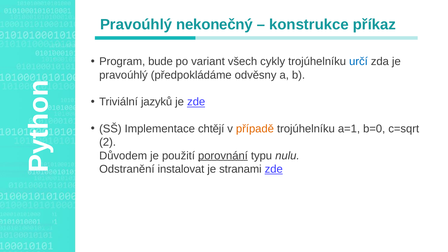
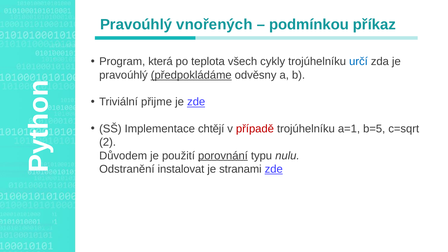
nekonečný: nekonečný -> vnořených
konstrukce: konstrukce -> podmínkou
bude: bude -> která
variant: variant -> teplota
předpokládáme underline: none -> present
jazyků: jazyků -> přijme
případě colour: orange -> red
b=0: b=0 -> b=5
